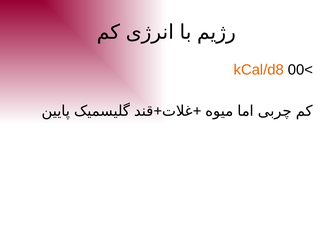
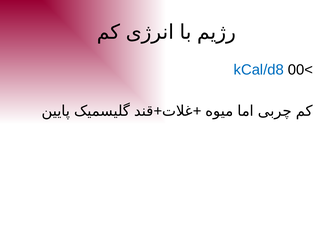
kCal/d8 colour: orange -> blue
